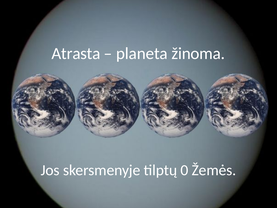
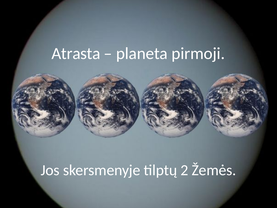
žinoma: žinoma -> pirmoji
0: 0 -> 2
